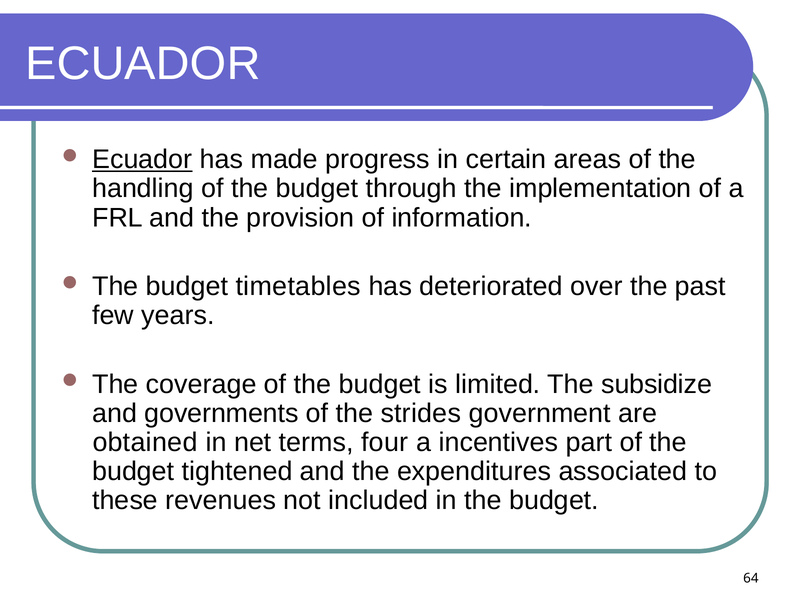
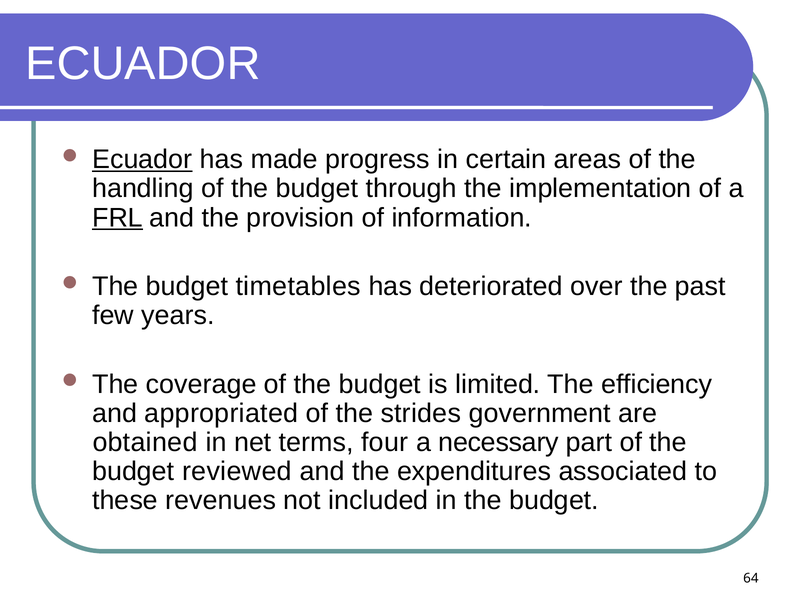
FRL underline: none -> present
subsidize: subsidize -> efficiency
governments: governments -> appropriated
incentives: incentives -> necessary
tightened: tightened -> reviewed
